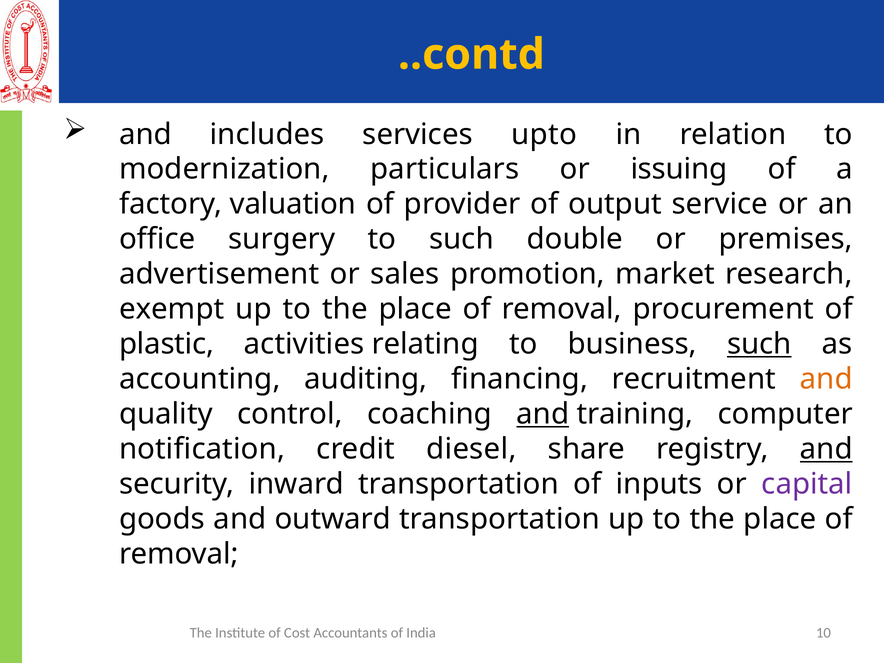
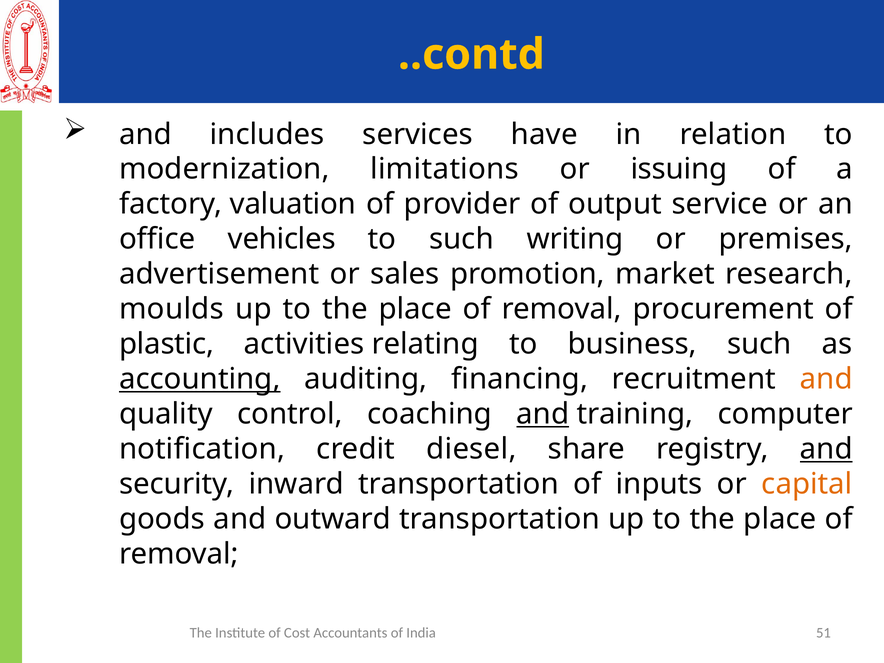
upto: upto -> have
particulars: particulars -> limitations
surgery: surgery -> vehicles
double: double -> writing
exempt: exempt -> moulds
such at (759, 344) underline: present -> none
accounting underline: none -> present
capital colour: purple -> orange
10: 10 -> 51
